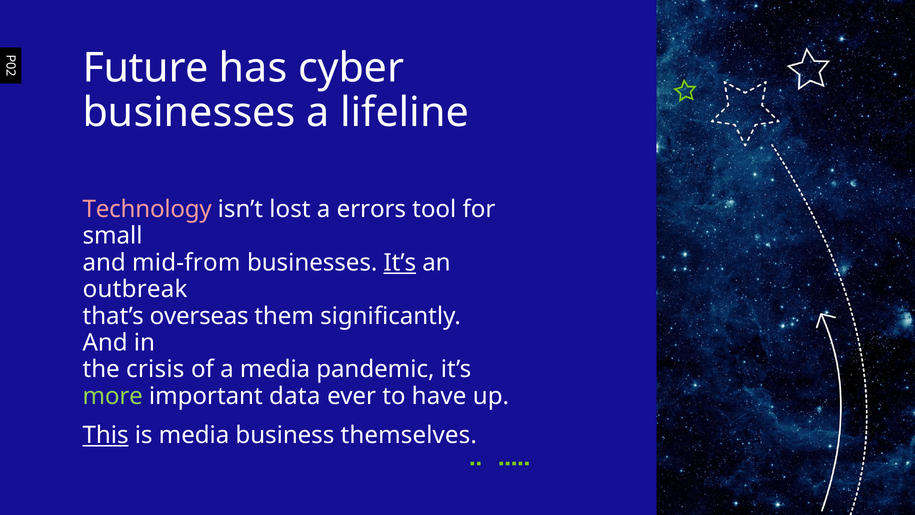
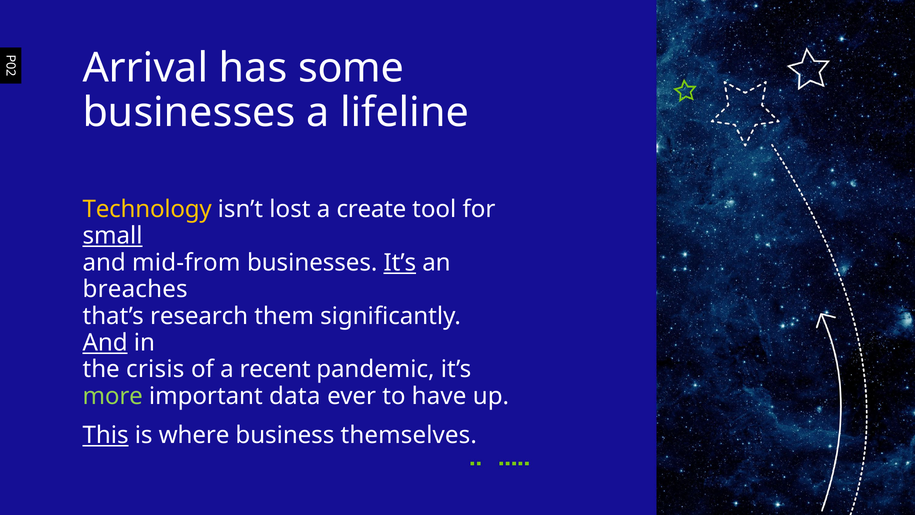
Future: Future -> Arrival
cyber: cyber -> some
Technology colour: pink -> yellow
errors: errors -> create
small underline: none -> present
outbreak: outbreak -> breaches
overseas: overseas -> research
And at (105, 343) underline: none -> present
a media: media -> recent
is media: media -> where
